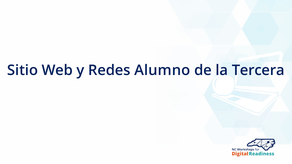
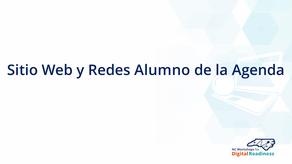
Tercera: Tercera -> Agenda
